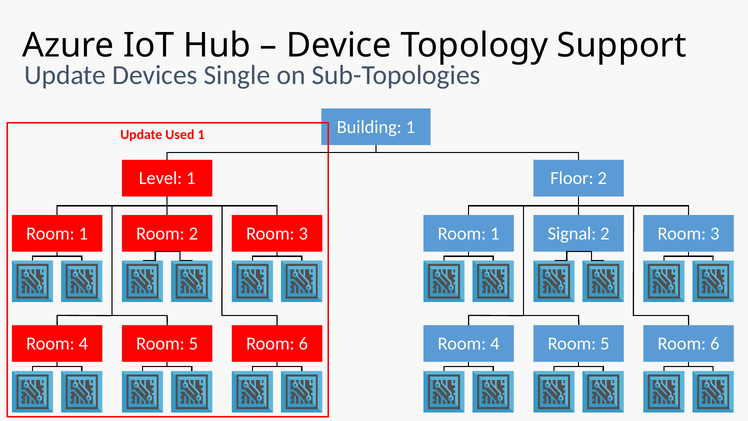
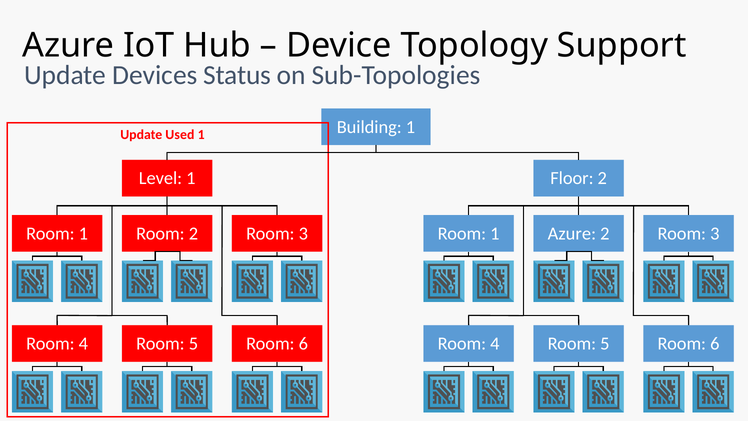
Single: Single -> Status
Signal at (572, 234): Signal -> Azure
